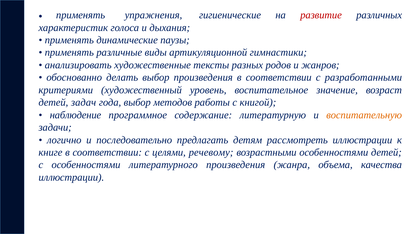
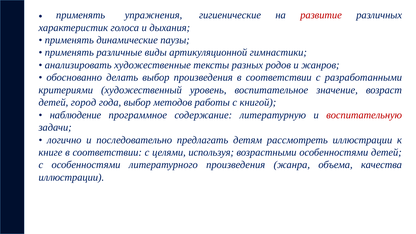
задач: задач -> город
воспитательную colour: orange -> red
речевому: речевому -> используя
